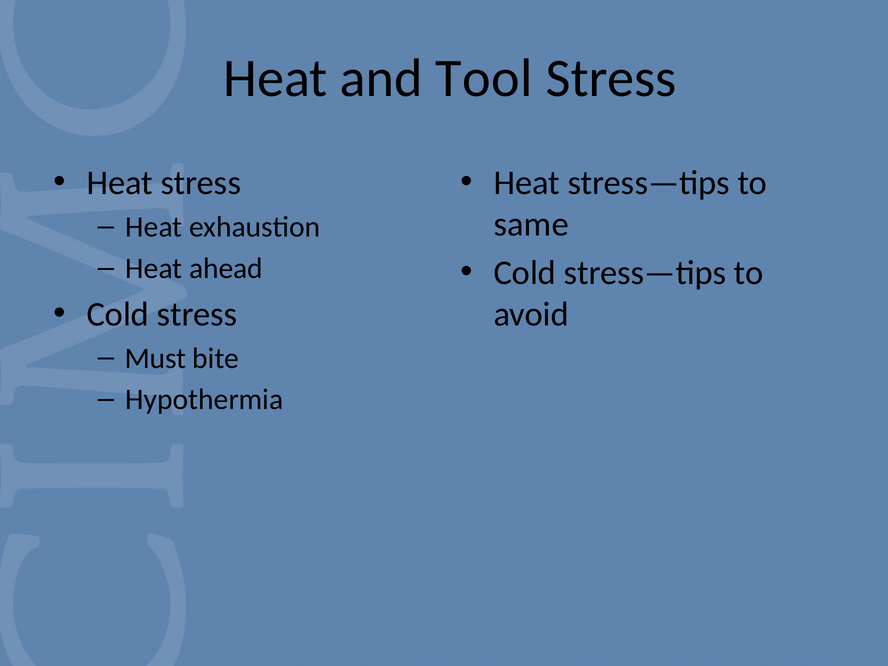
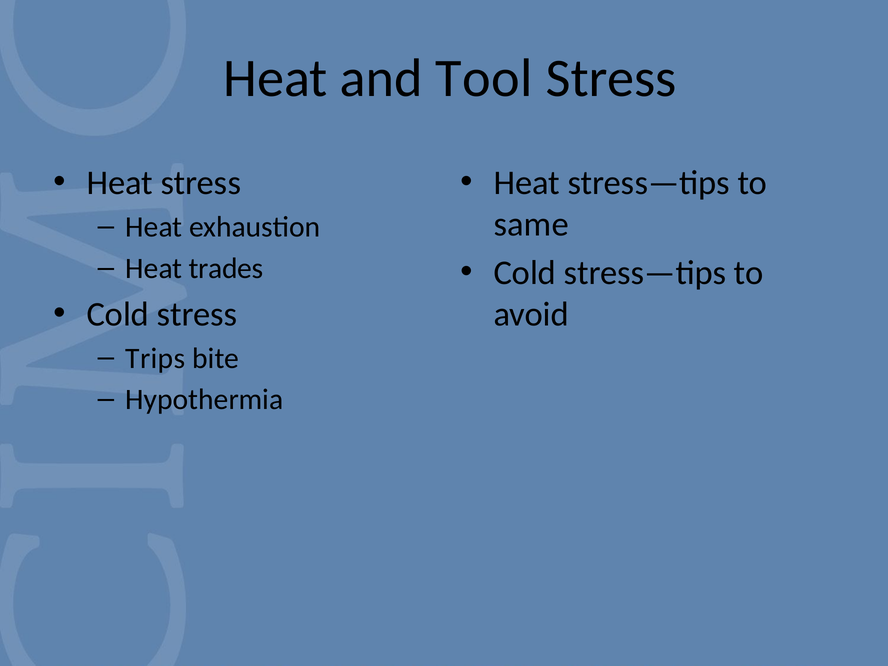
ahead: ahead -> trades
Must: Must -> Trips
